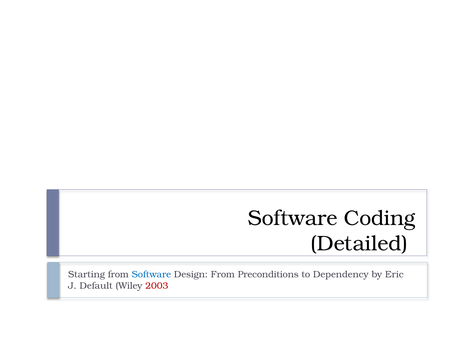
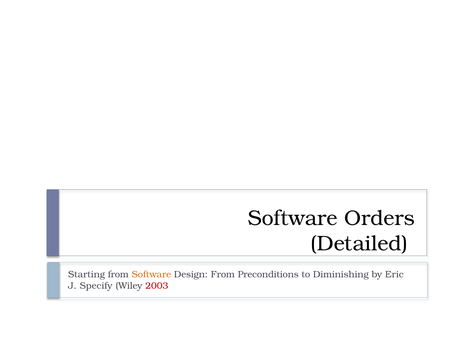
Coding: Coding -> Orders
Software at (151, 275) colour: blue -> orange
Dependency: Dependency -> Diminishing
Default: Default -> Specify
